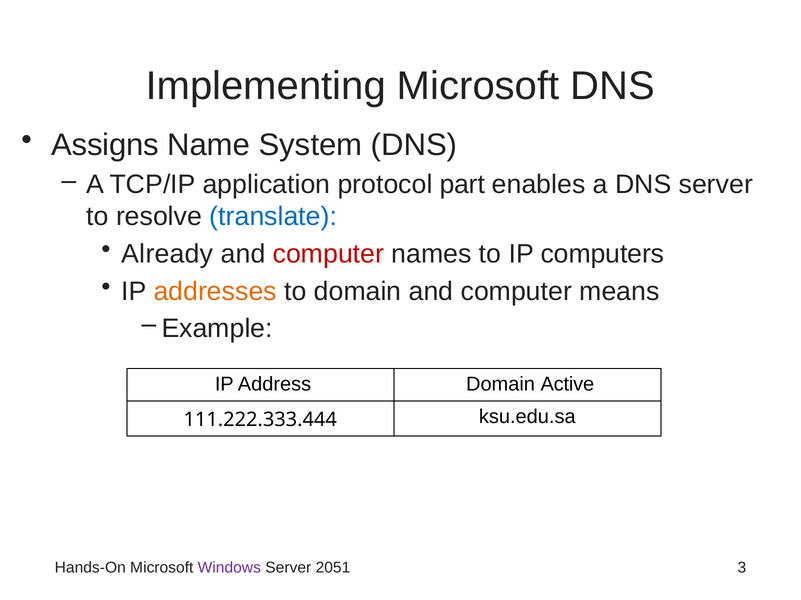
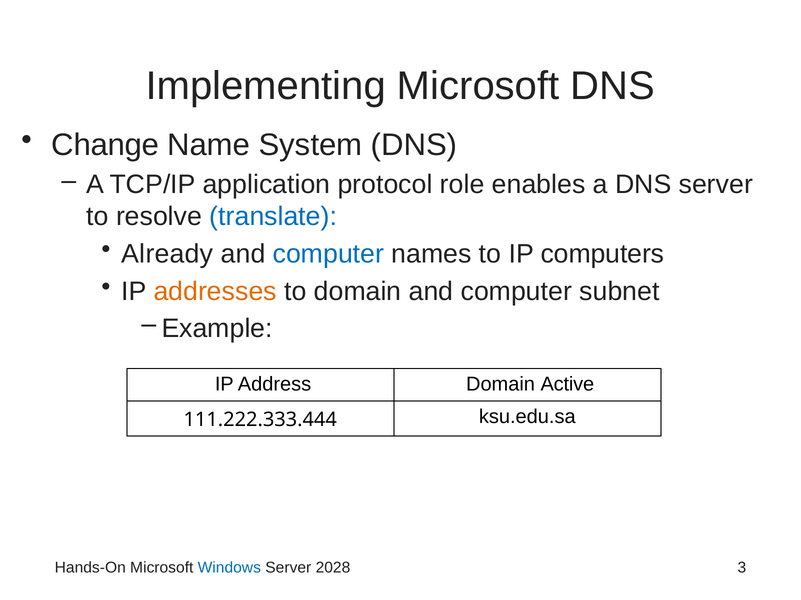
Assigns: Assigns -> Change
part: part -> role
computer at (328, 254) colour: red -> blue
means: means -> subnet
Windows colour: purple -> blue
2051: 2051 -> 2028
